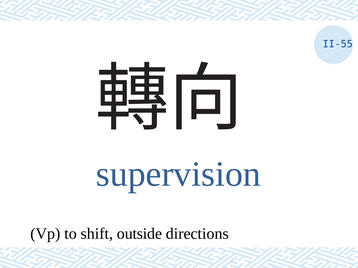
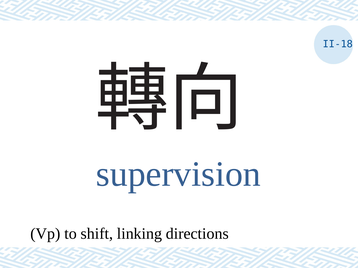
II-55: II-55 -> II-18
outside: outside -> linking
